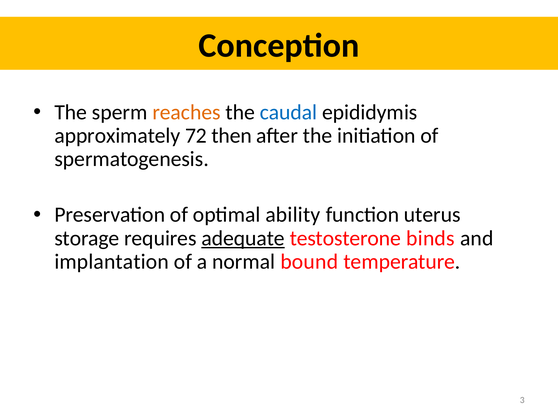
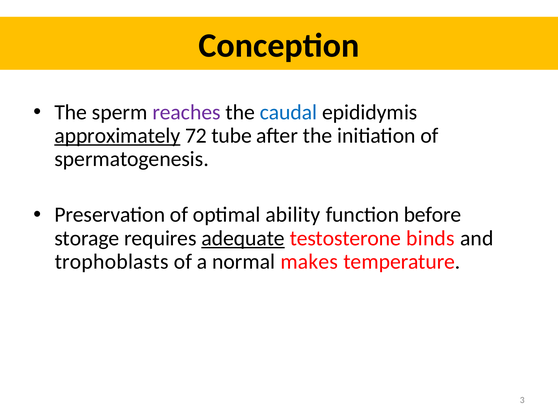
reaches colour: orange -> purple
approximately underline: none -> present
then: then -> tube
uterus: uterus -> before
implantation: implantation -> trophoblasts
bound: bound -> makes
